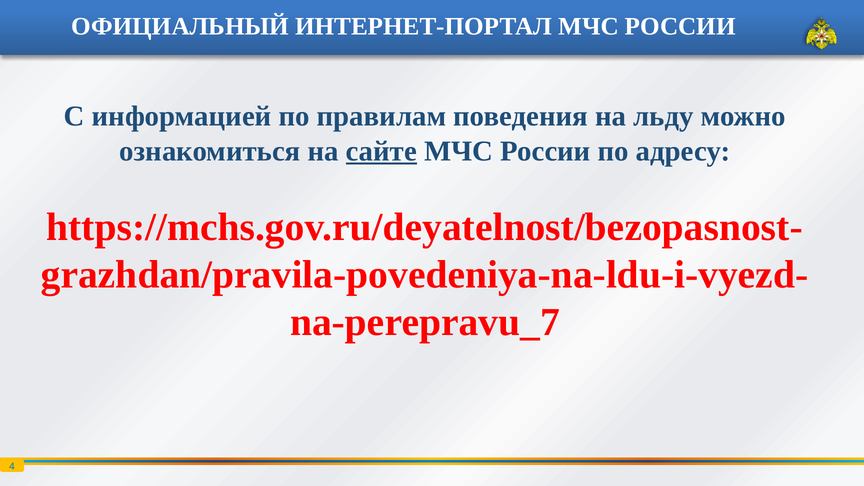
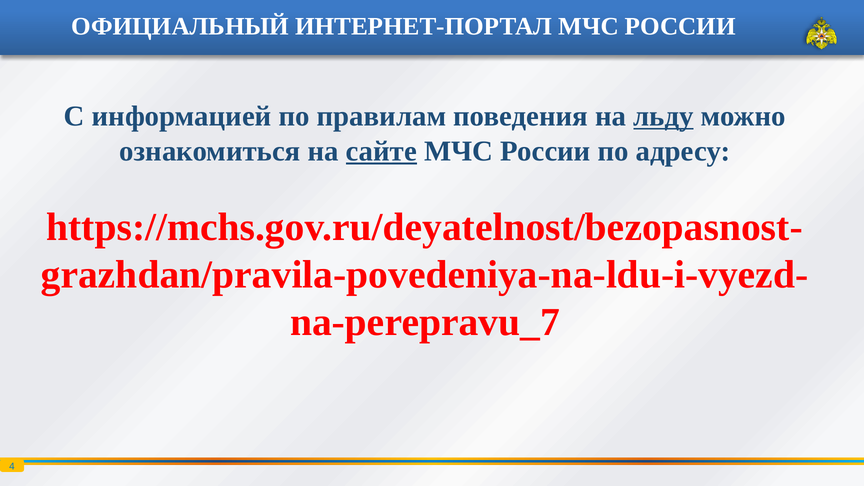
льду underline: none -> present
